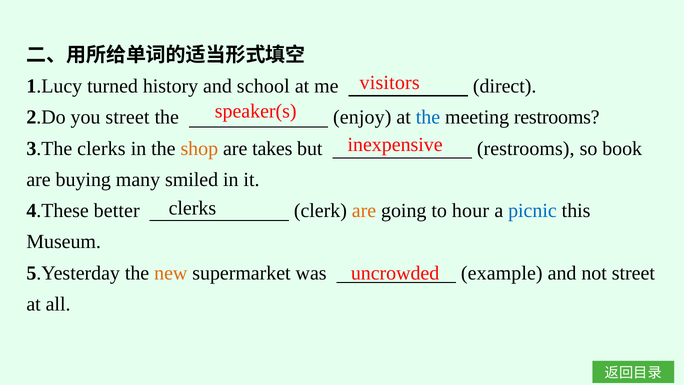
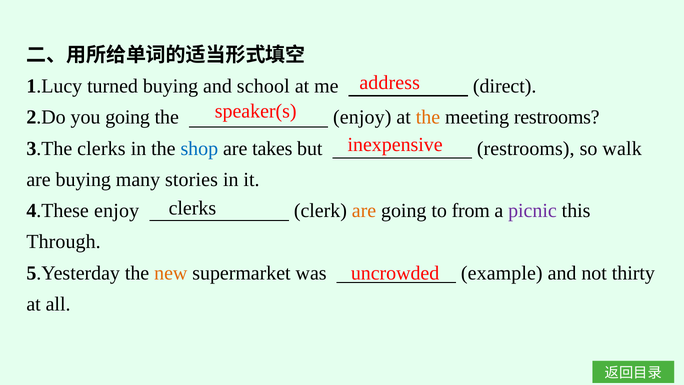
visitors: visitors -> address
turned history: history -> buying
you street: street -> going
the at (428, 117) colour: blue -> orange
shop colour: orange -> blue
book: book -> walk
smiled: smiled -> stories
4.These better: better -> enjoy
hour: hour -> from
picnic colour: blue -> purple
Museum: Museum -> Through
not street: street -> thirty
